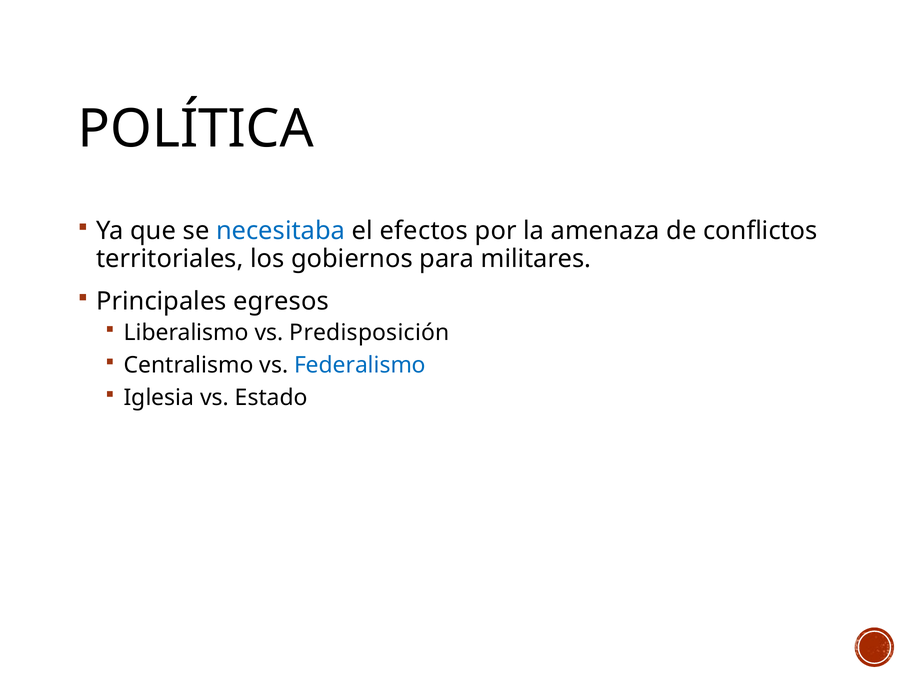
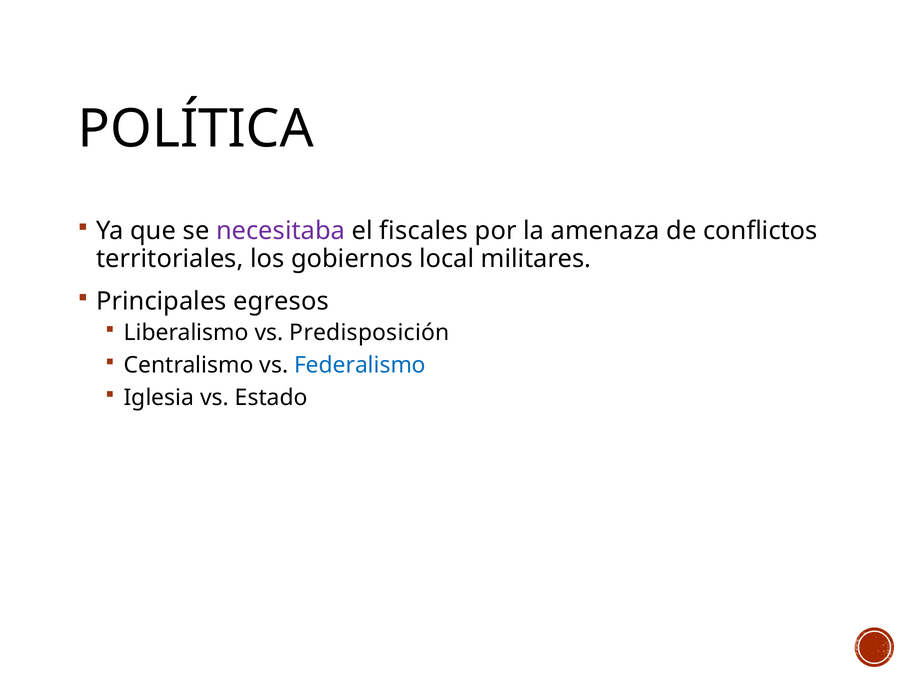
necesitaba colour: blue -> purple
efectos: efectos -> fiscales
para: para -> local
